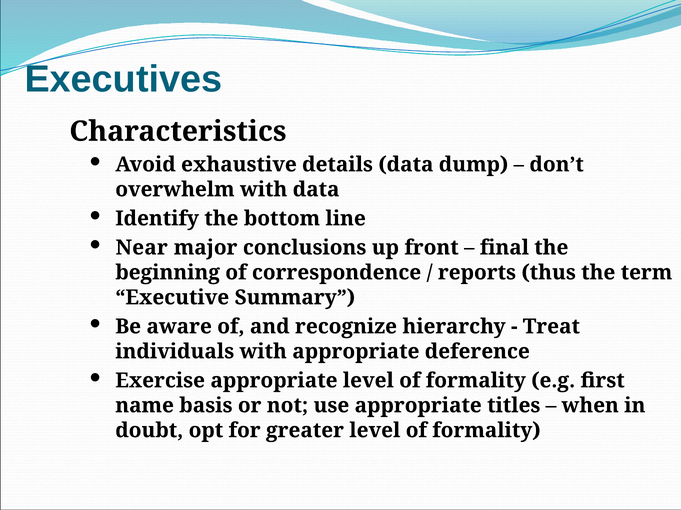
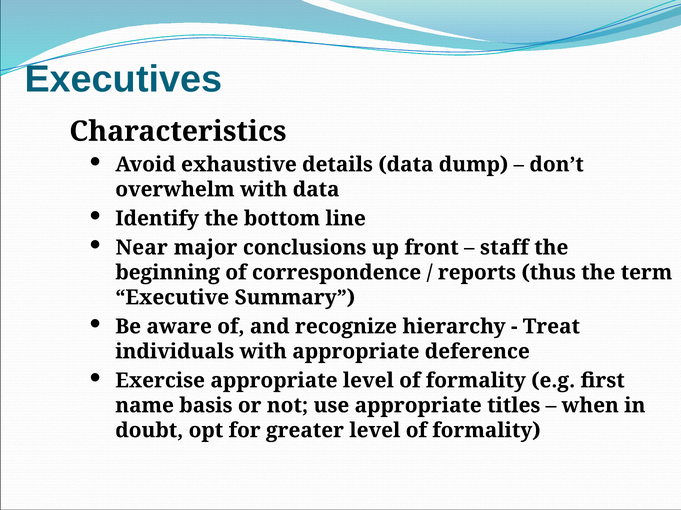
final: final -> staff
